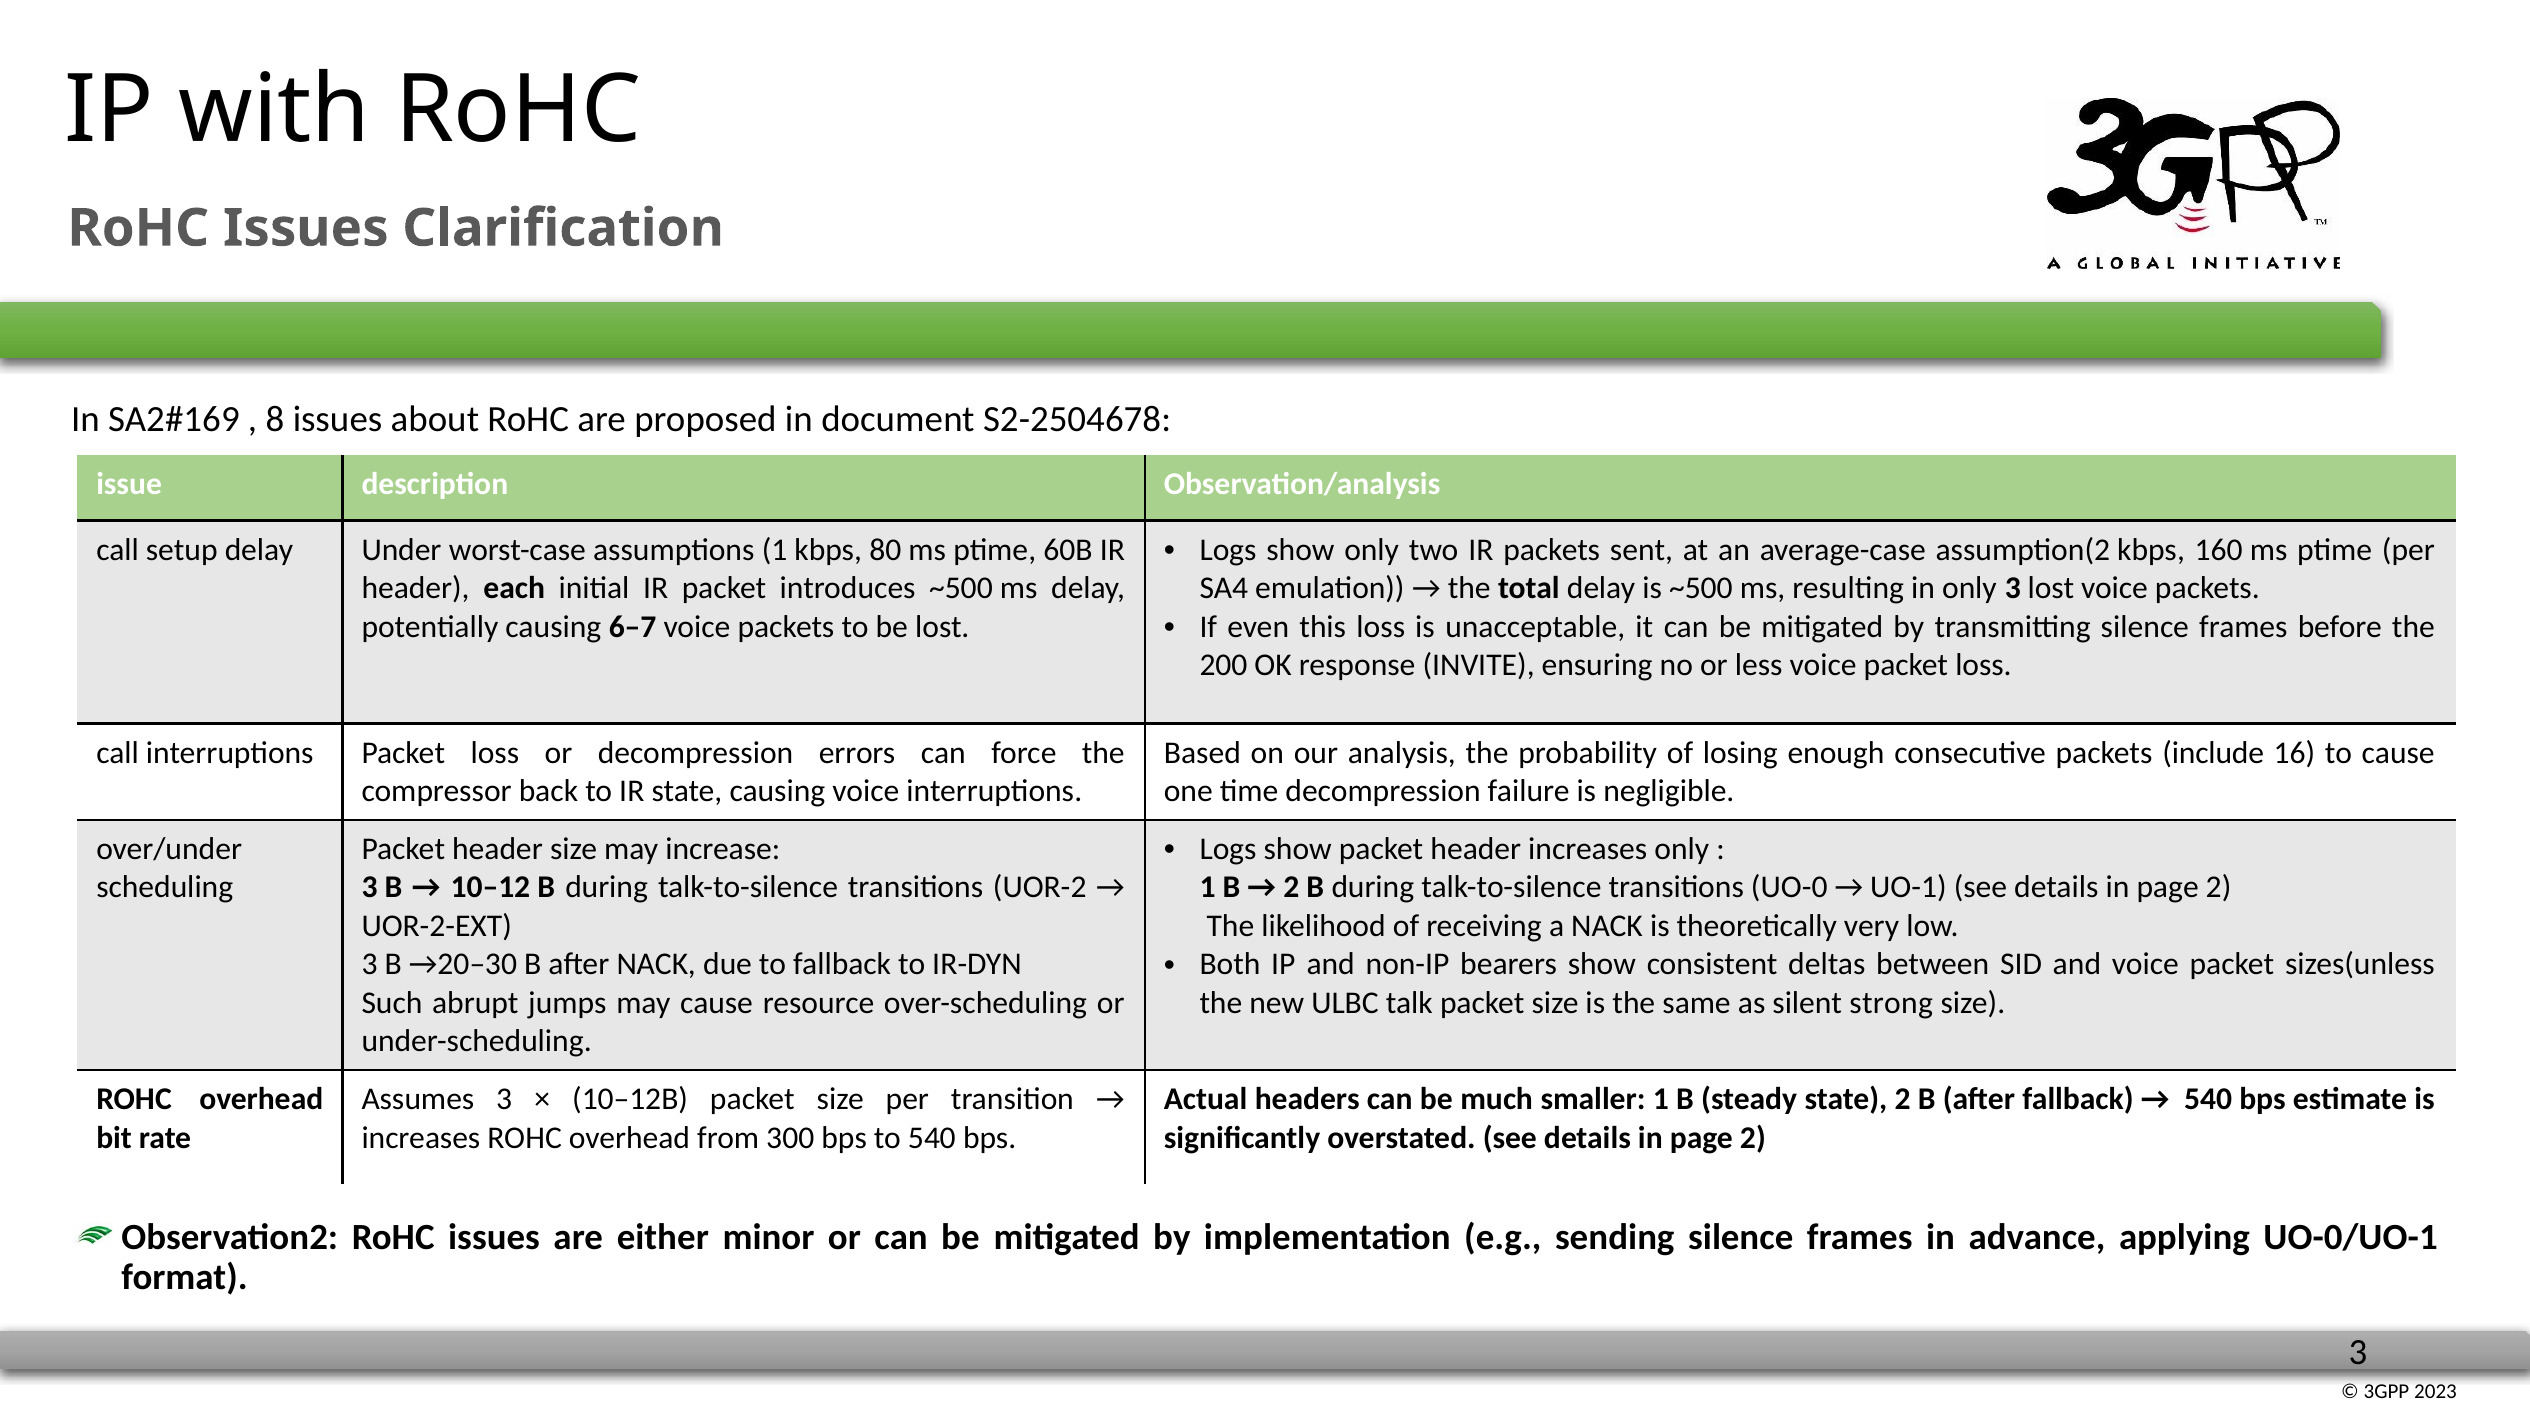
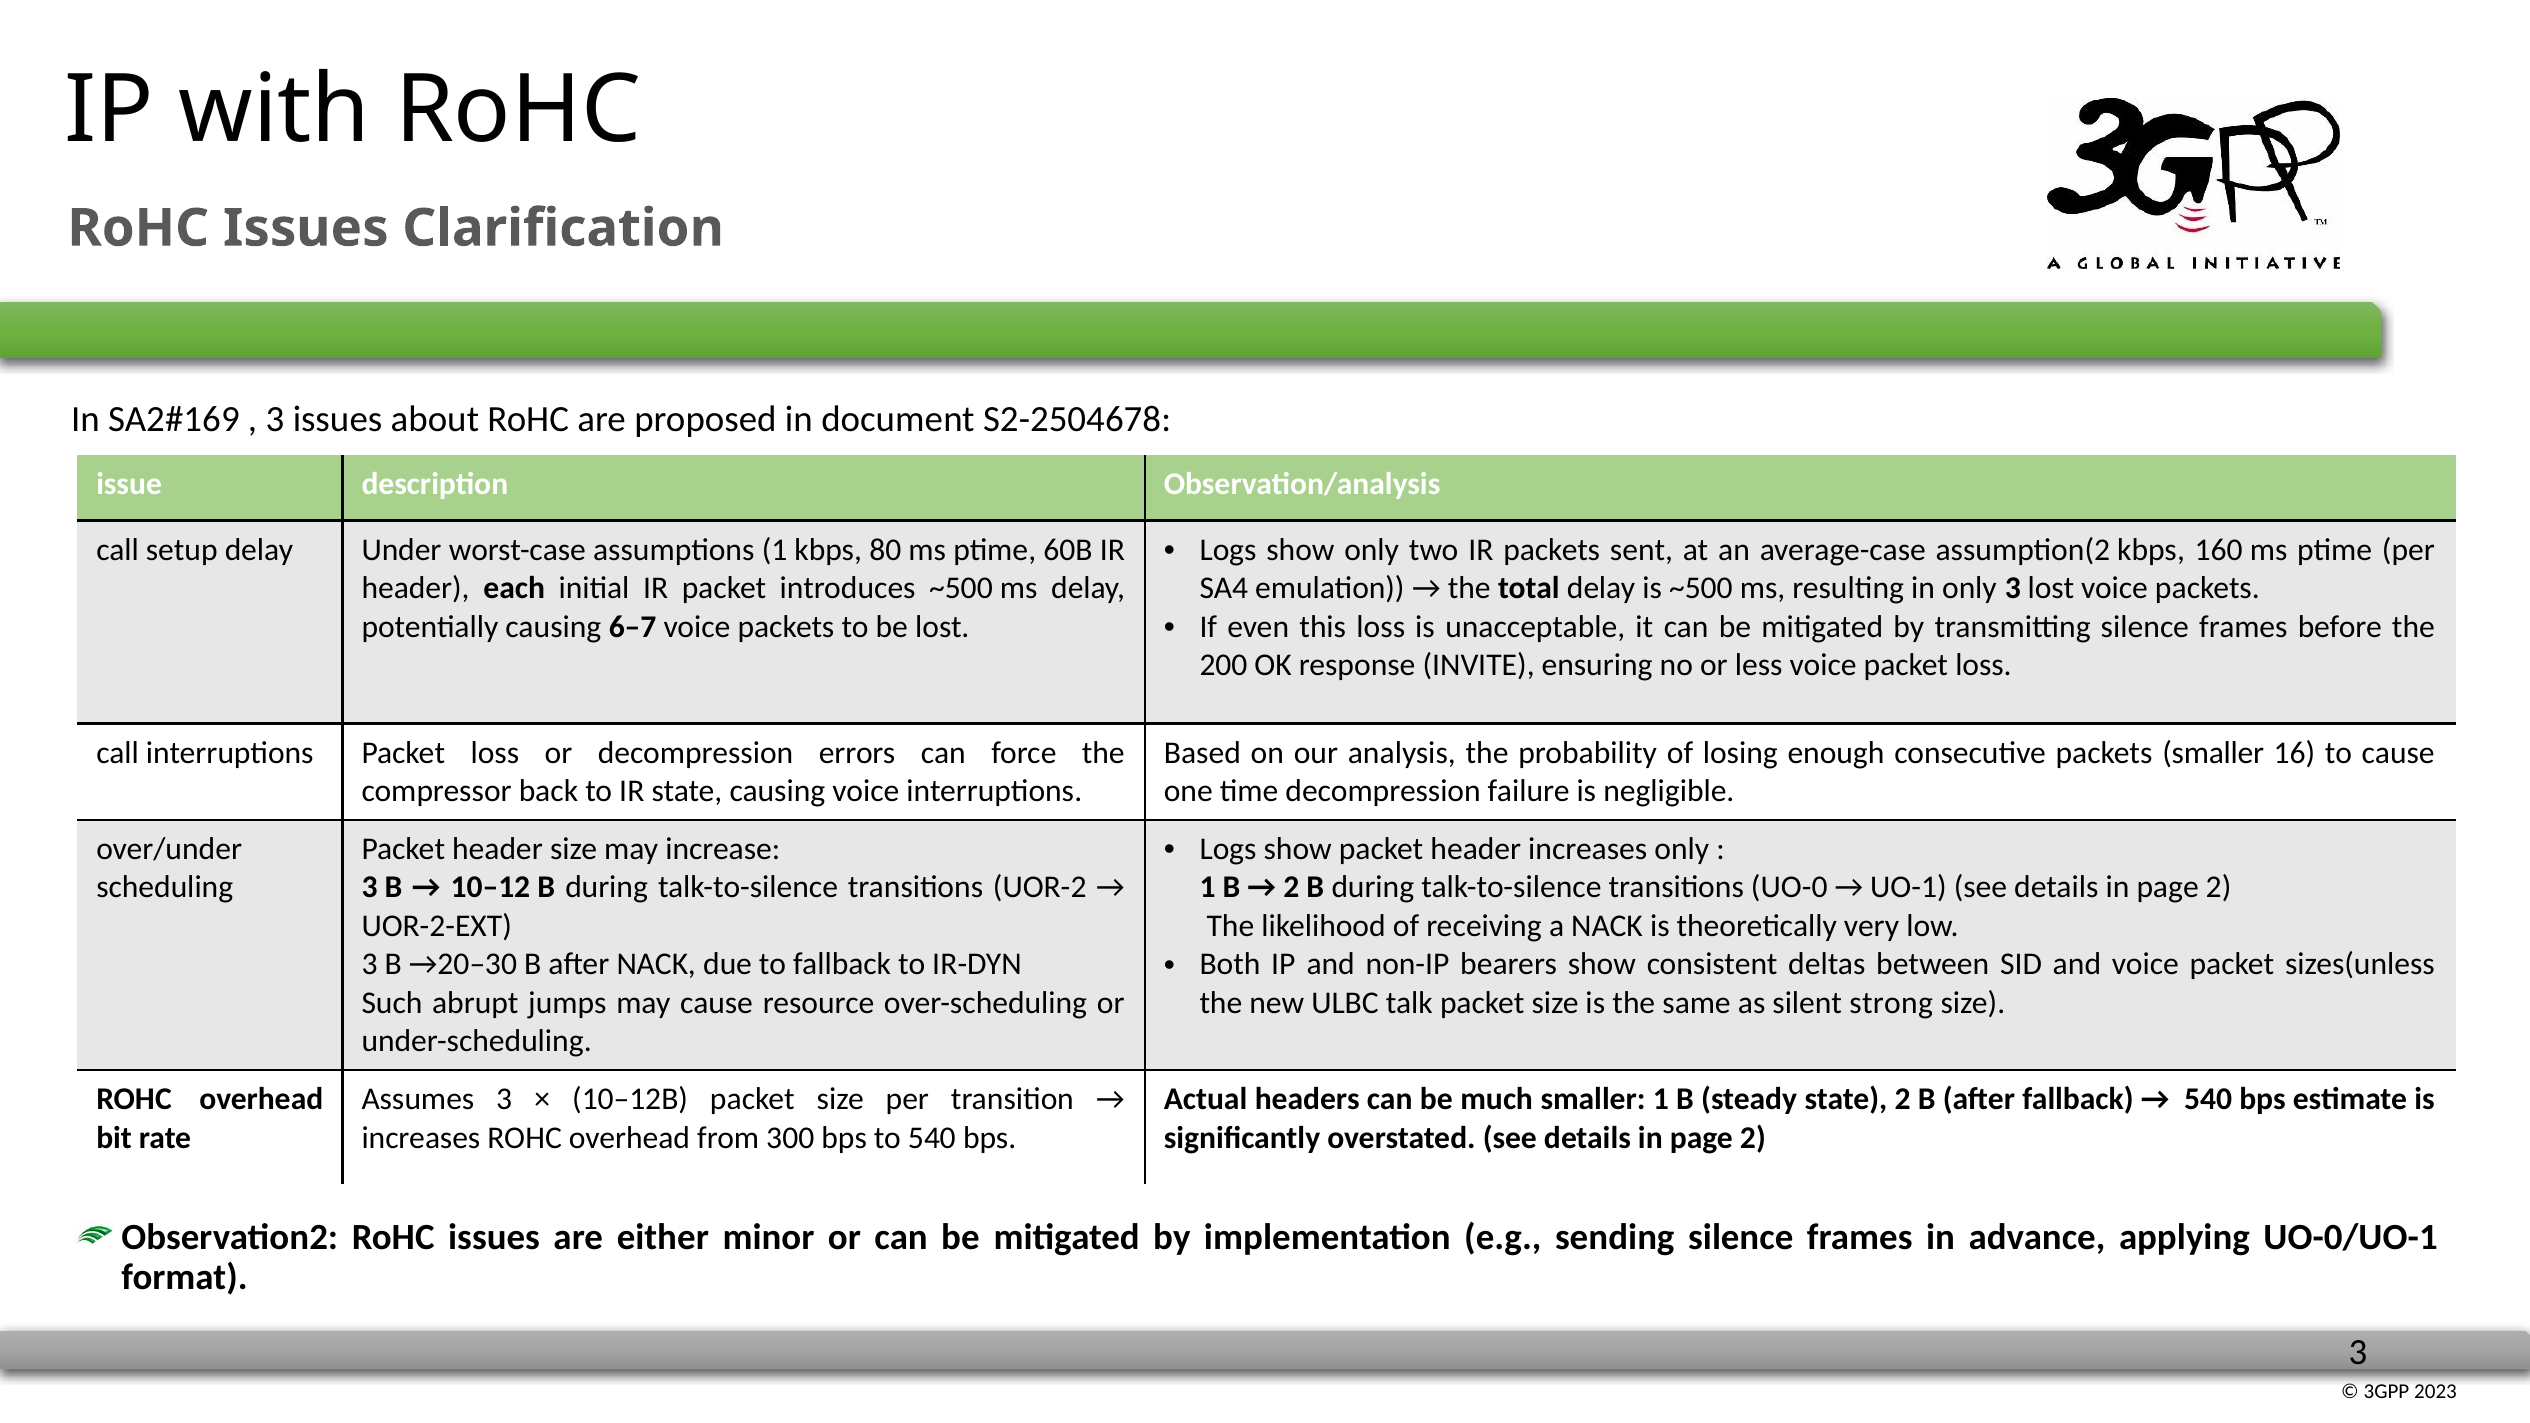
8 at (275, 419): 8 -> 3
packets include: include -> smaller
